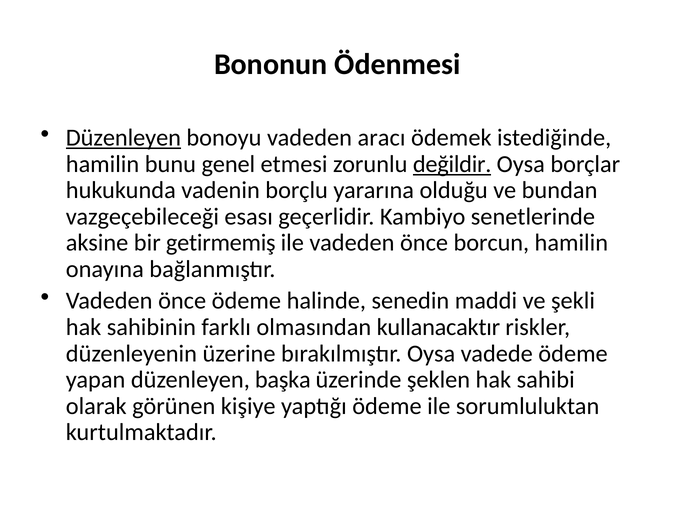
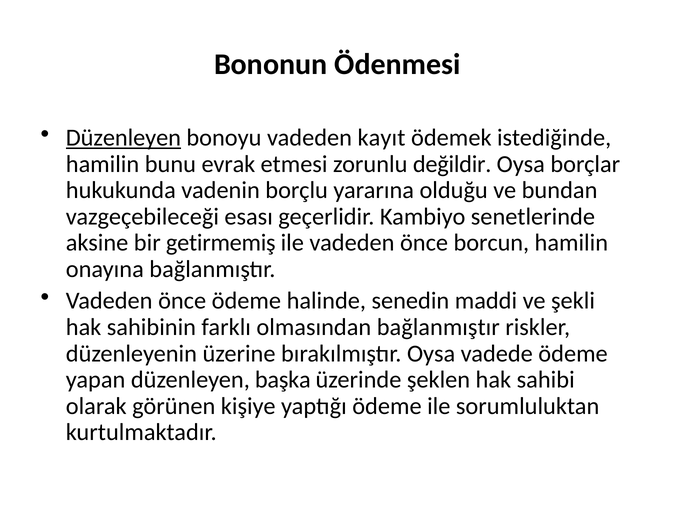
aracı: aracı -> kayıt
genel: genel -> evrak
değildir underline: present -> none
olmasından kullanacaktır: kullanacaktır -> bağlanmıştır
